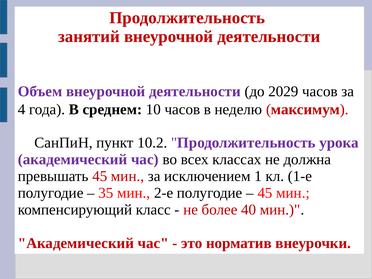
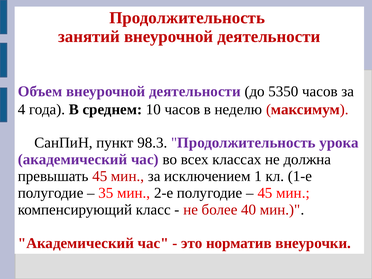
2029: 2029 -> 5350
10.2: 10.2 -> 98.3
